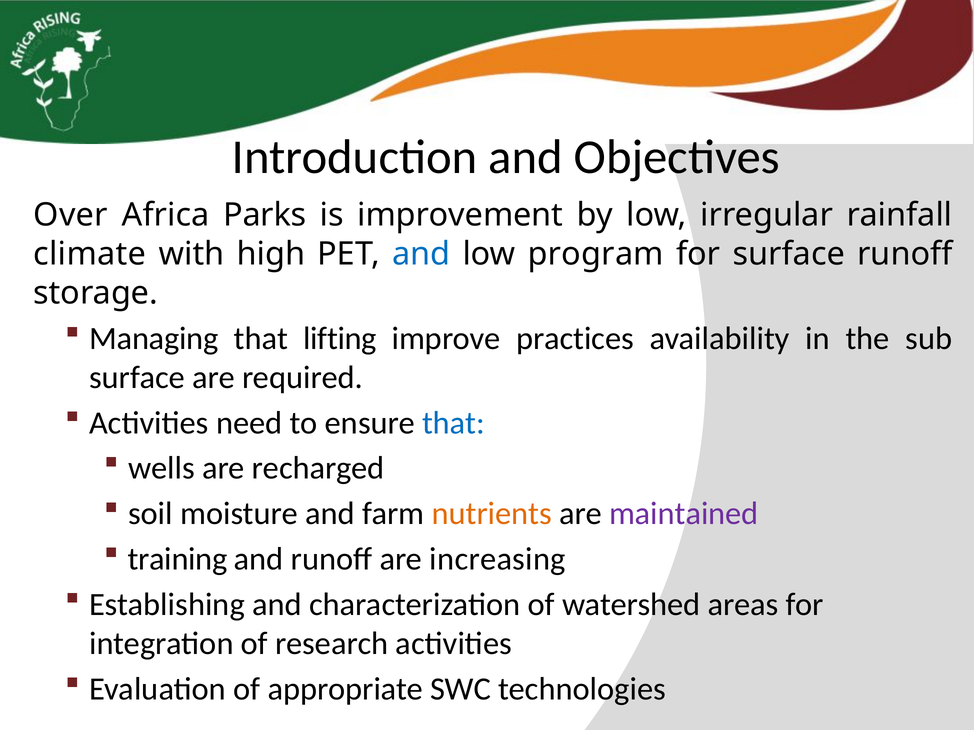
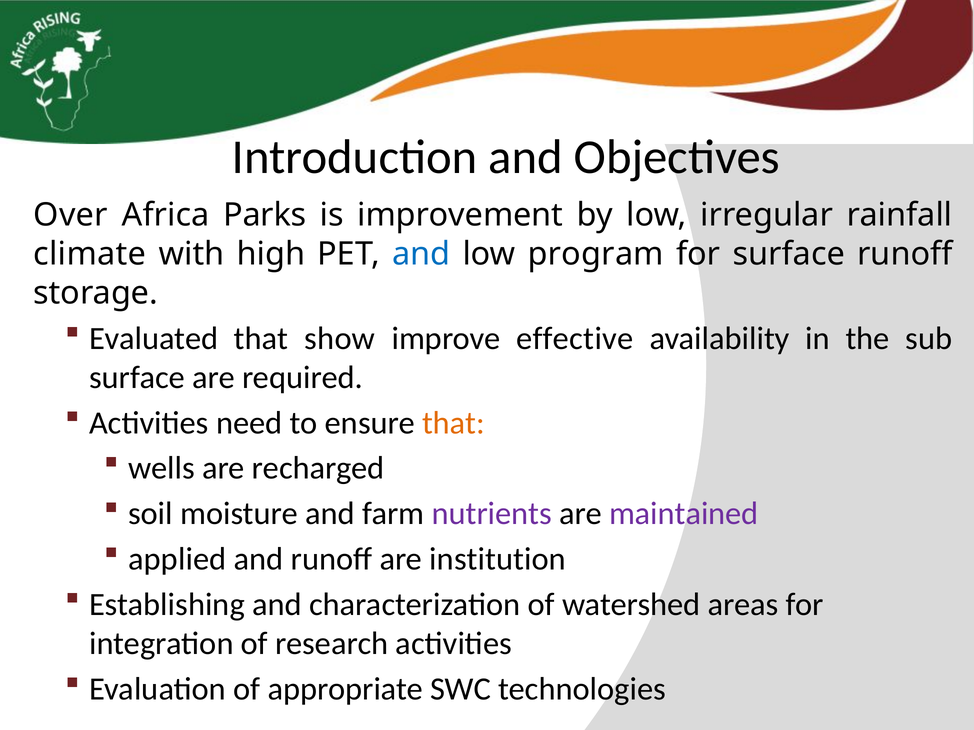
Managing: Managing -> Evaluated
lifting: lifting -> show
practices: practices -> effective
that at (453, 423) colour: blue -> orange
nutrients colour: orange -> purple
training: training -> applied
increasing: increasing -> institution
